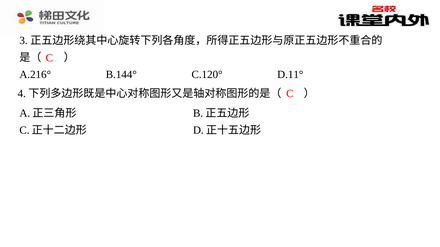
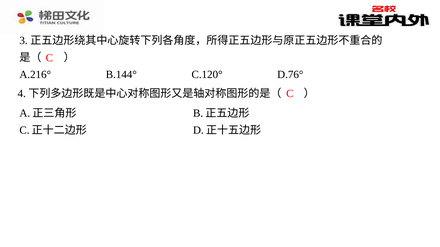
D.11°: D.11° -> D.76°
